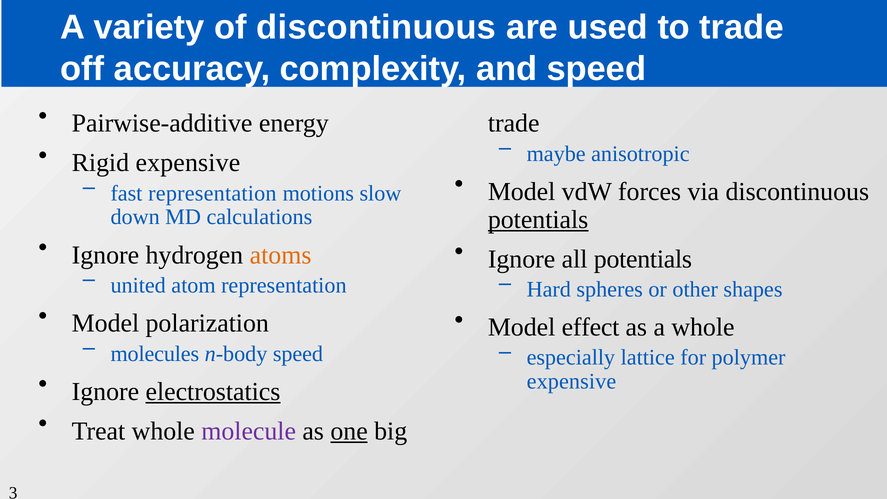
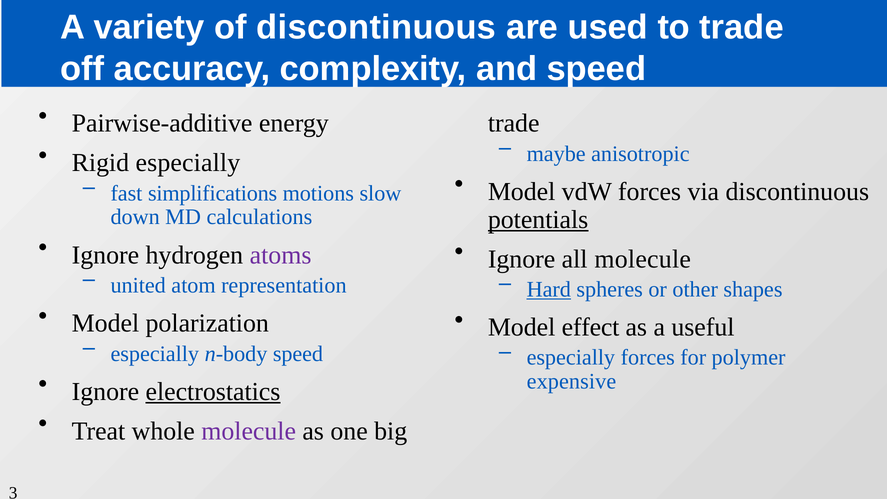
Rigid expensive: expensive -> especially
fast representation: representation -> simplifications
atoms colour: orange -> purple
all potentials: potentials -> molecule
Hard underline: none -> present
a whole: whole -> useful
molecules at (155, 354): molecules -> especially
especially lattice: lattice -> forces
one underline: present -> none
